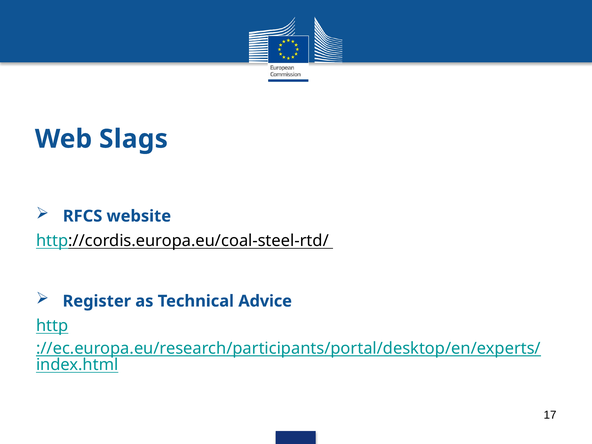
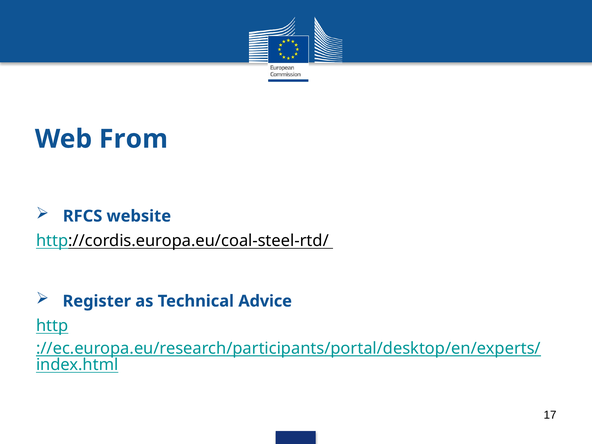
Slags: Slags -> From
